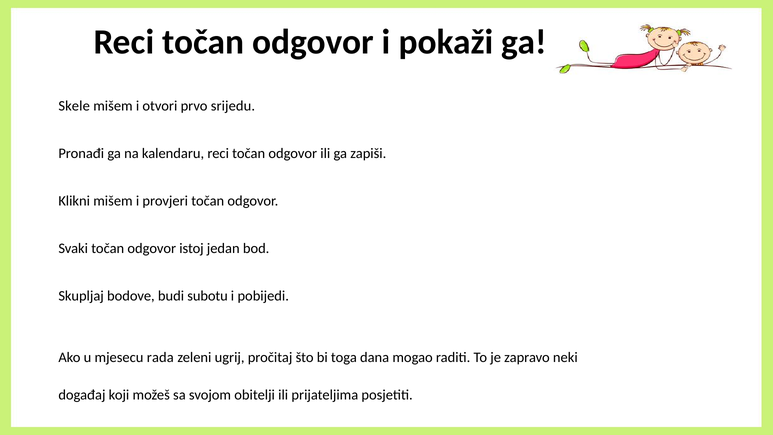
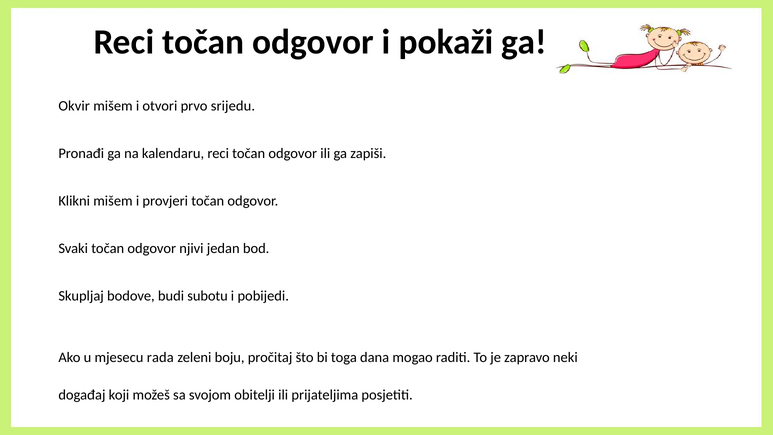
Skele: Skele -> Okvir
istoj: istoj -> njivi
ugrij: ugrij -> boju
